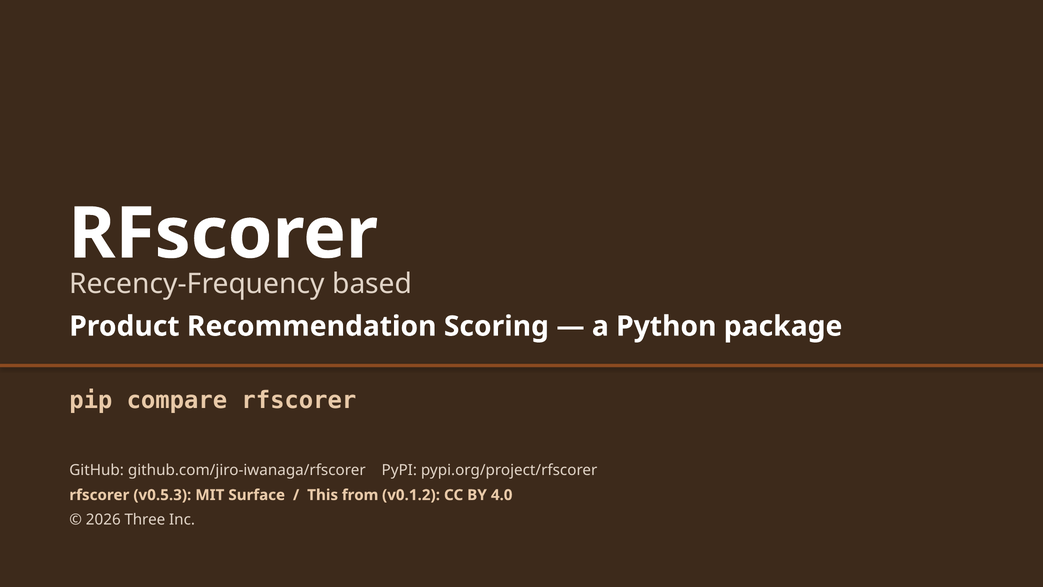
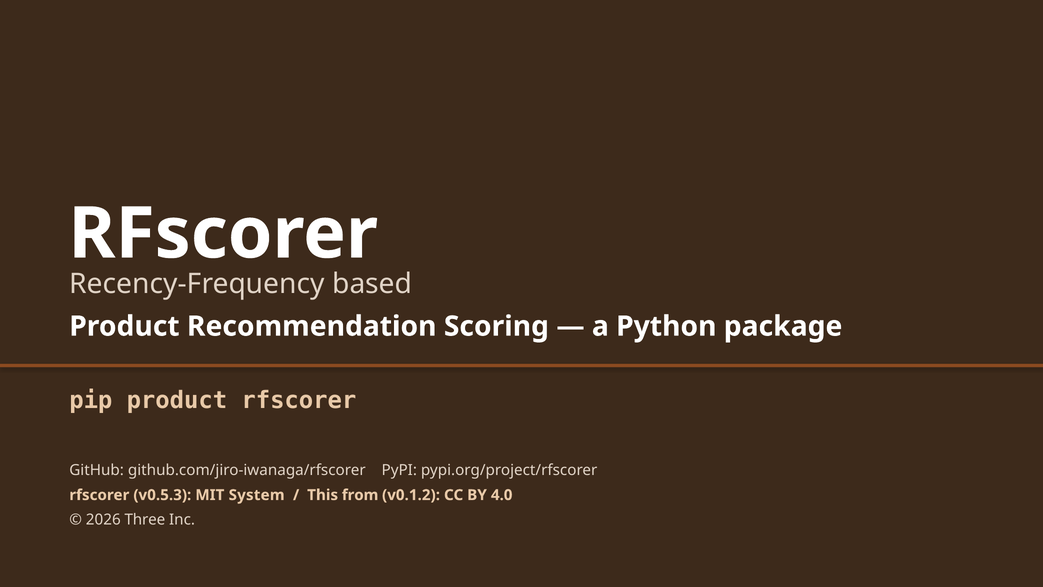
pip compare: compare -> product
Surface: Surface -> System
